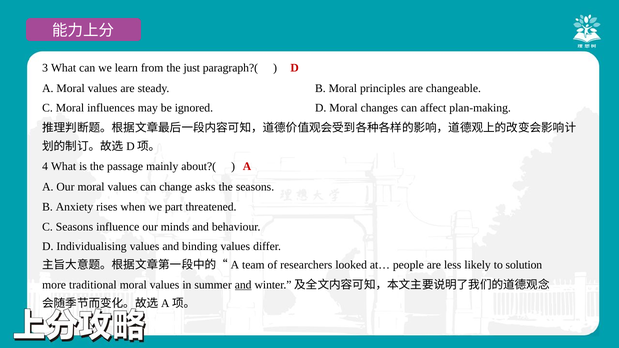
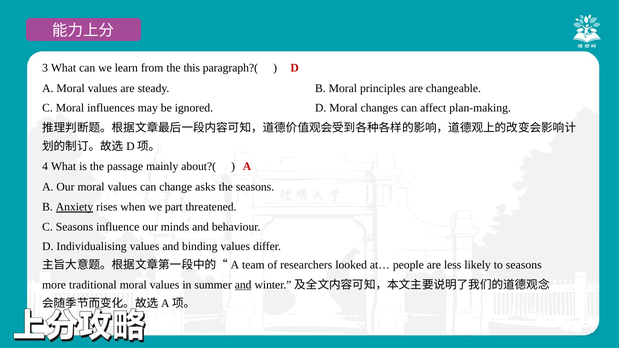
just: just -> this
Anxiety underline: none -> present
to solution: solution -> seasons
